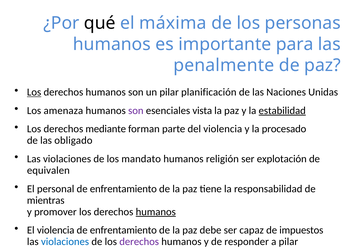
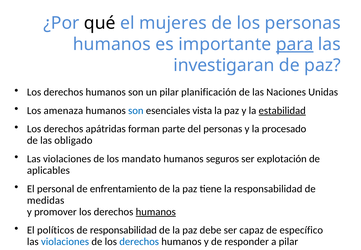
máxima: máxima -> mujeres
para underline: none -> present
penalmente: penalmente -> investigaran
Los at (34, 92) underline: present -> none
son at (136, 111) colour: purple -> blue
mediante: mediante -> apátridas
del violencia: violencia -> personas
religión: religión -> seguros
equivalen: equivalen -> aplicables
mientras: mientras -> medidas
El violencia: violencia -> políticos
enfrentamiento at (123, 230): enfrentamiento -> responsabilidad
impuestos: impuestos -> específico
derechos at (139, 242) colour: purple -> blue
